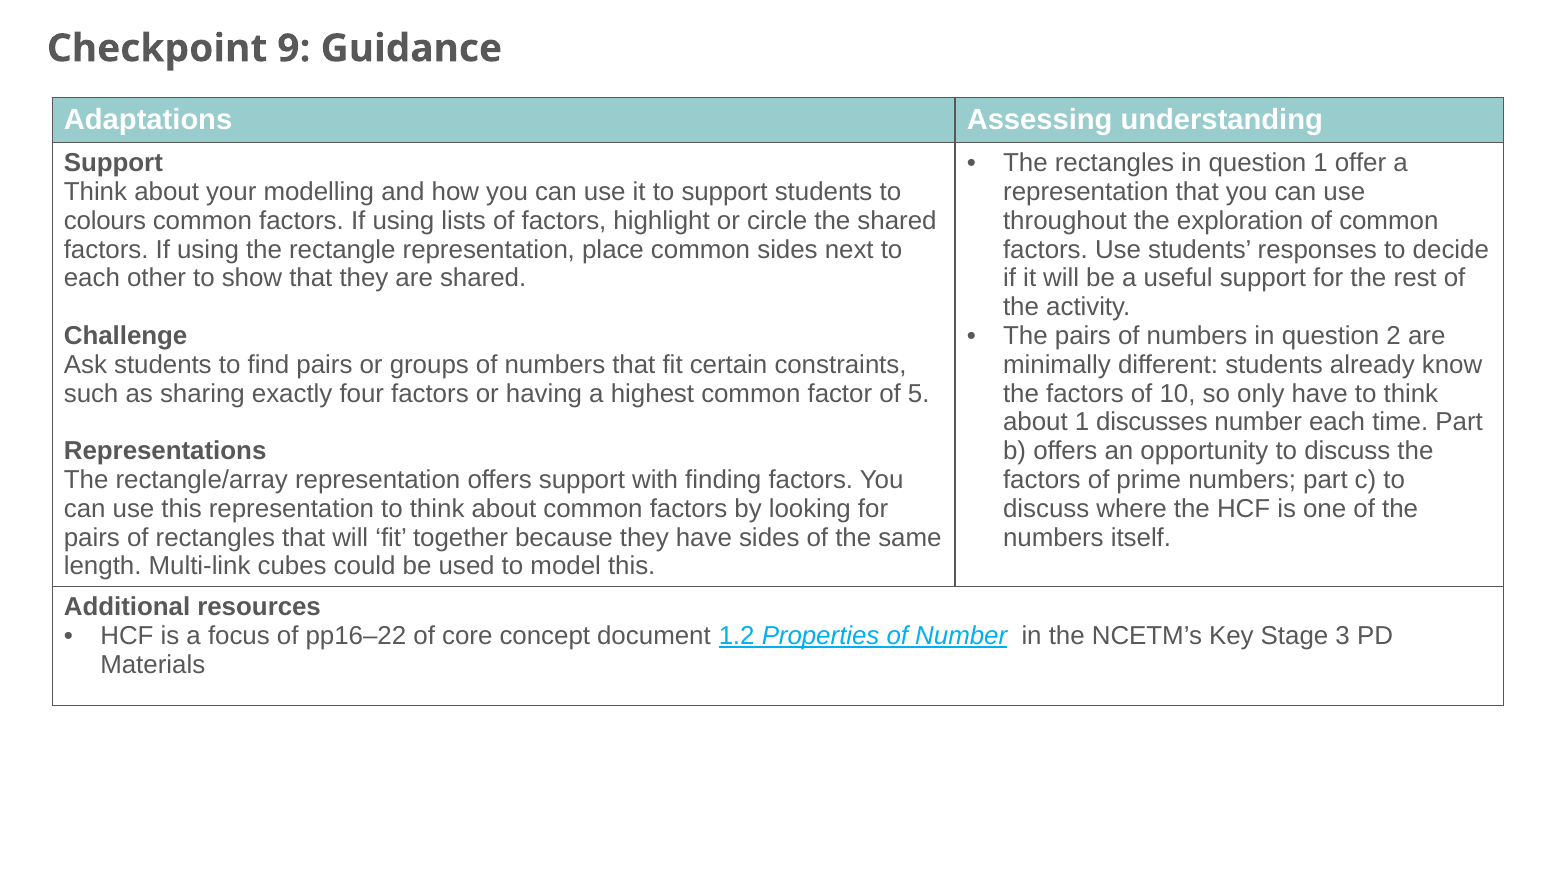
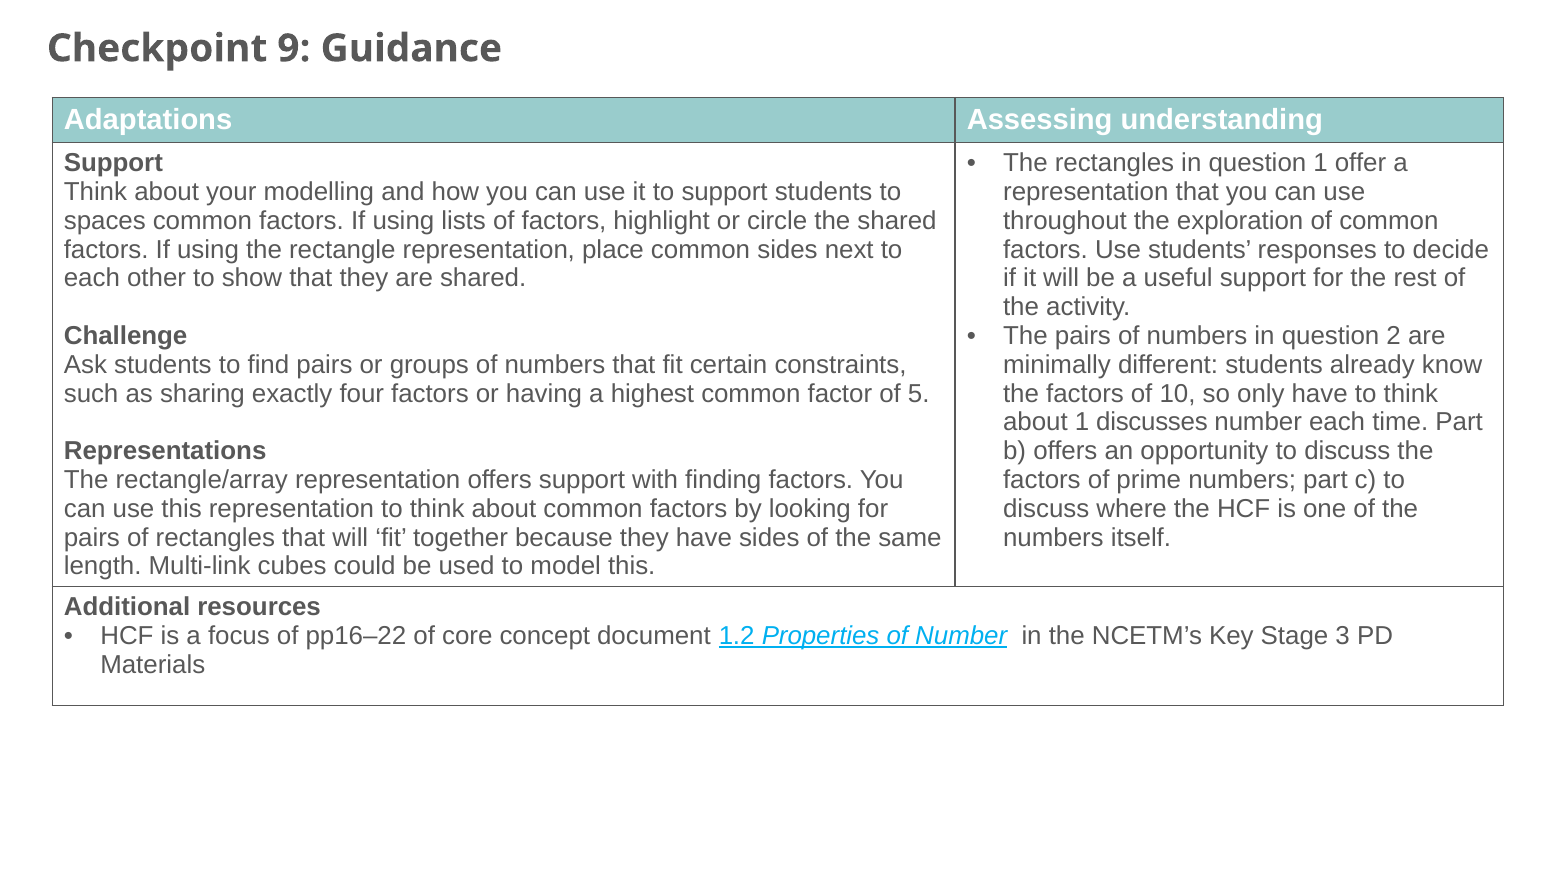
colours: colours -> spaces
